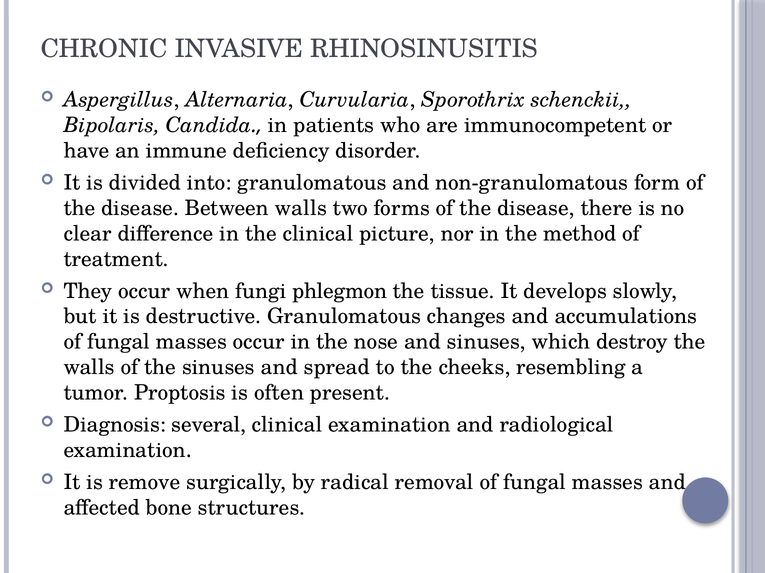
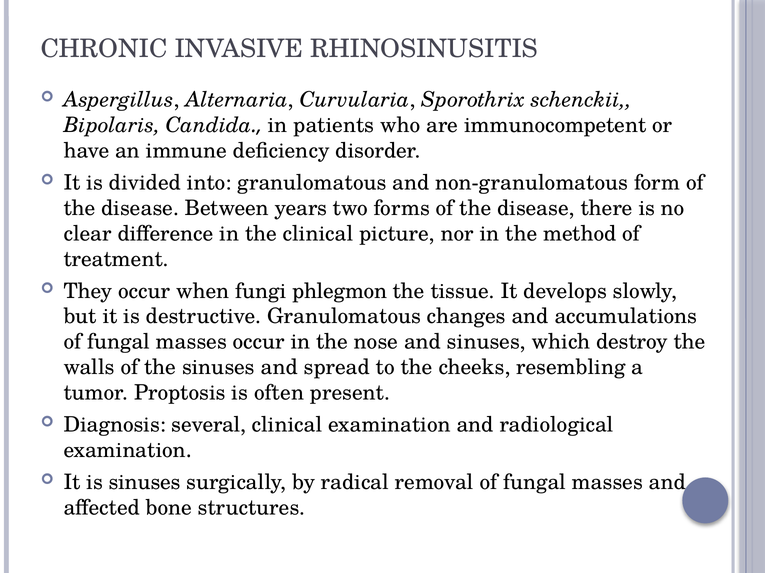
Between walls: walls -> years
is remove: remove -> sinuses
